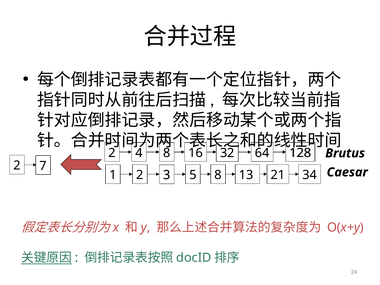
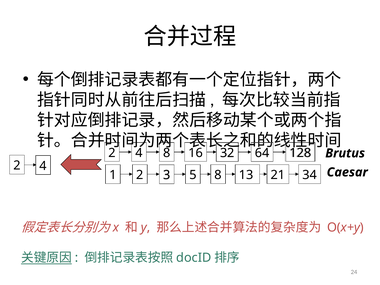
7 at (43, 166): 7 -> 4
